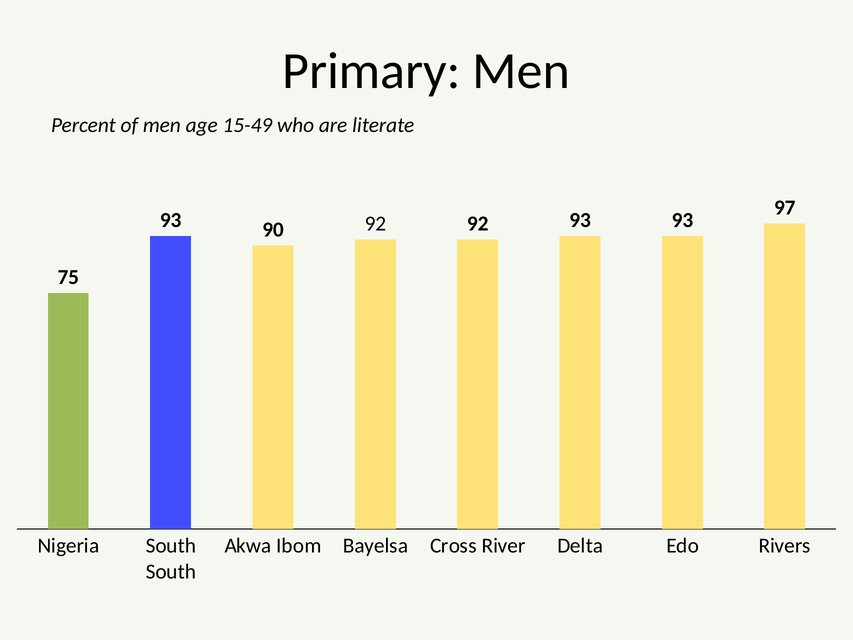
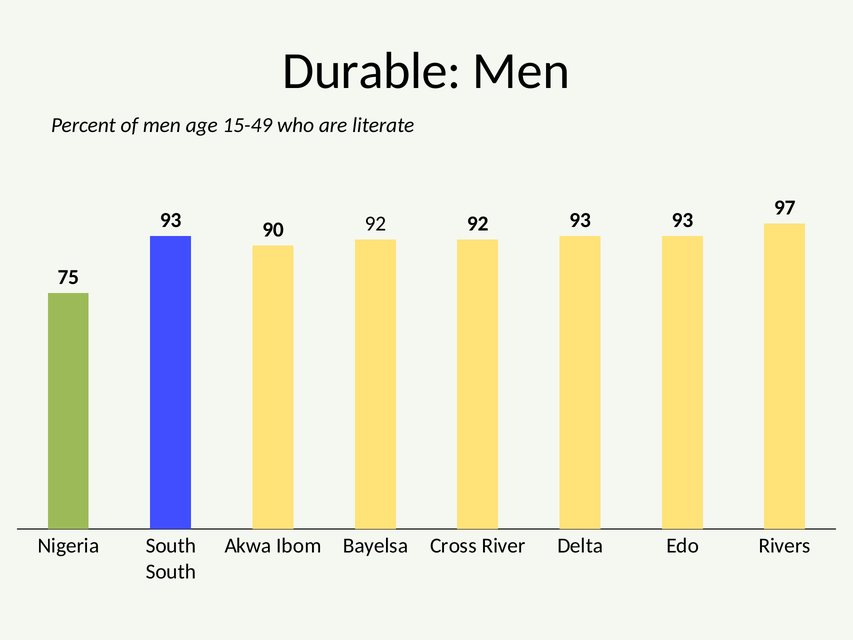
Primary: Primary -> Durable
